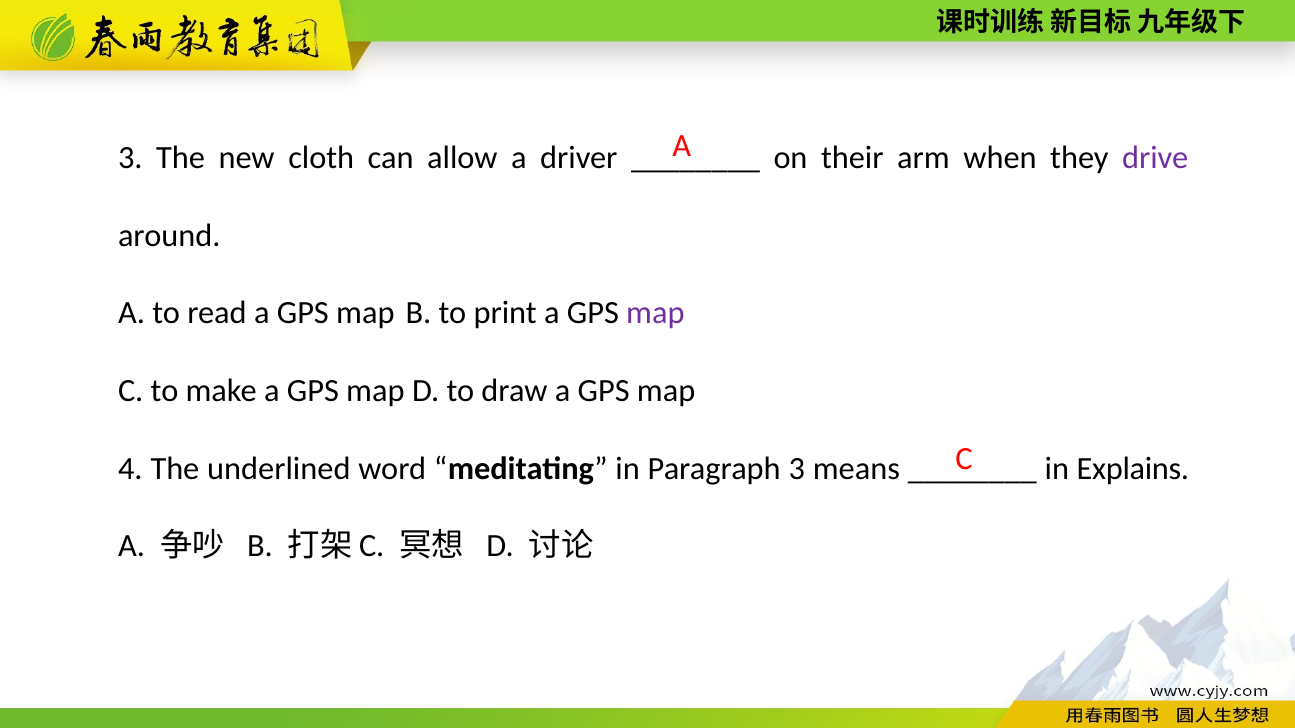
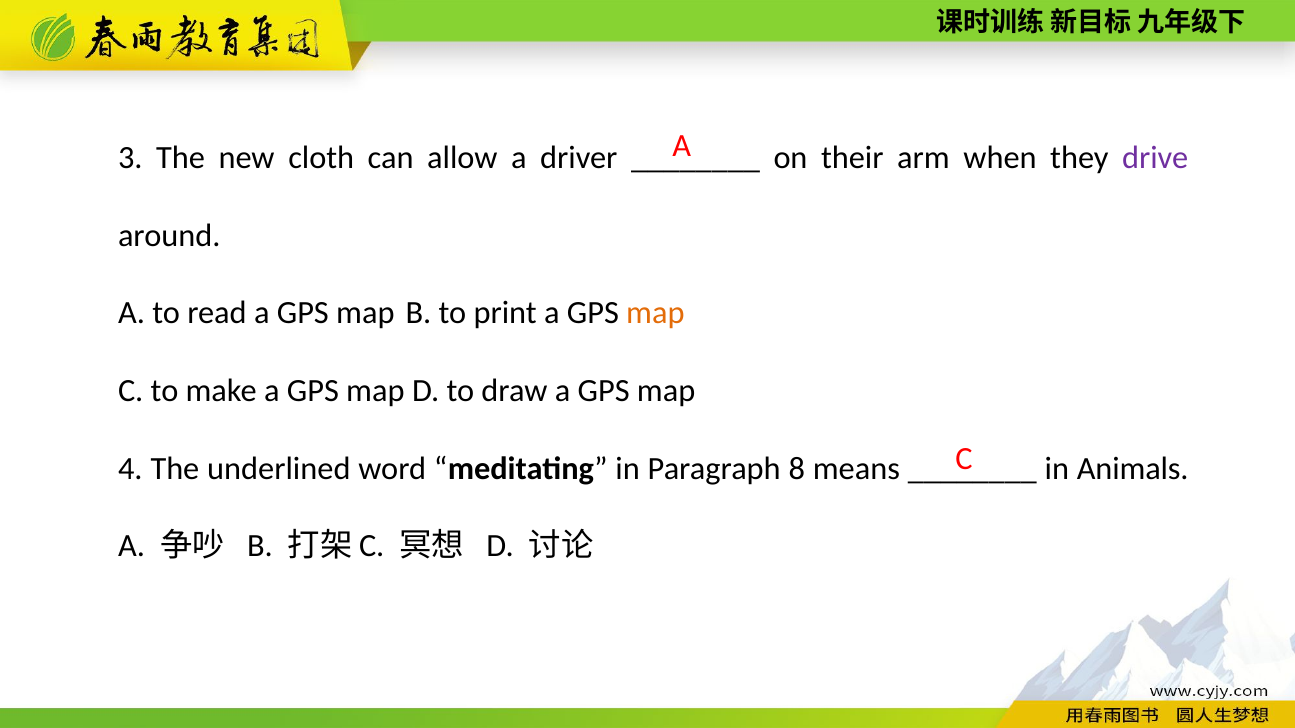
map at (655, 313) colour: purple -> orange
Paragraph 3: 3 -> 8
Explains: Explains -> Animals
